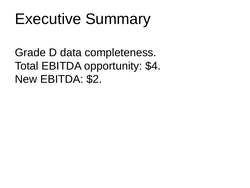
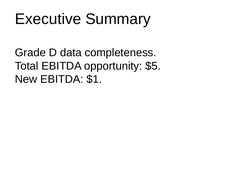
$4: $4 -> $5
$2: $2 -> $1
